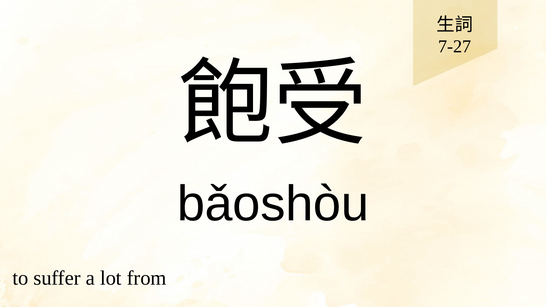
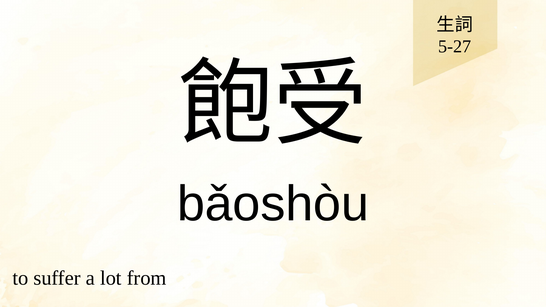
7-27: 7-27 -> 5-27
